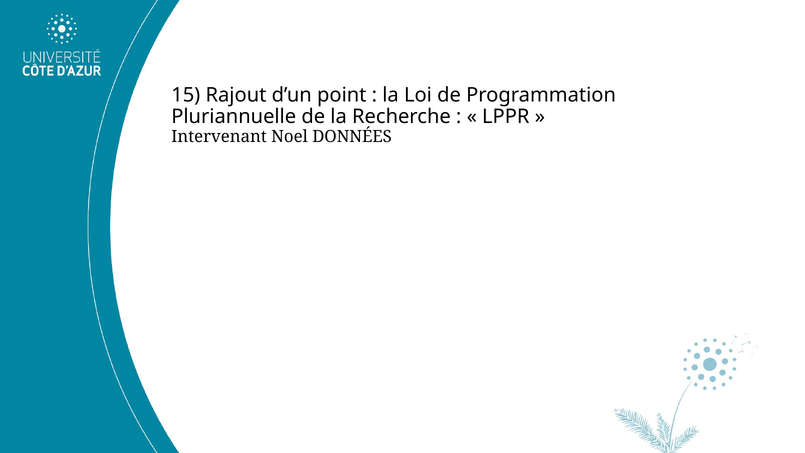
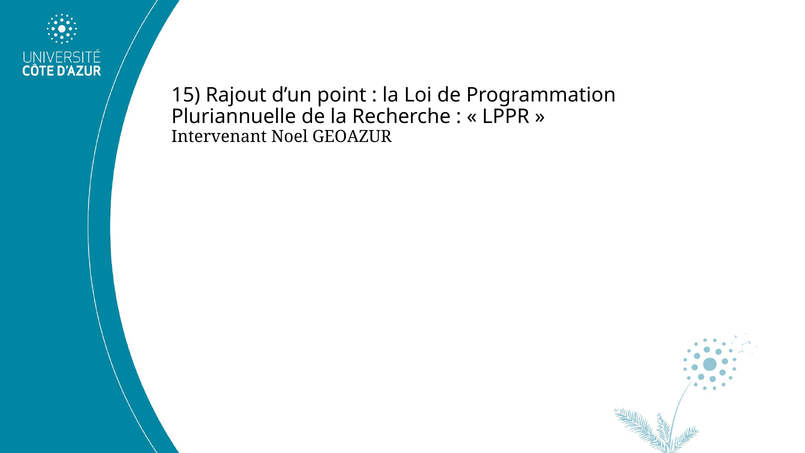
DONNÉES: DONNÉES -> GEOAZUR
